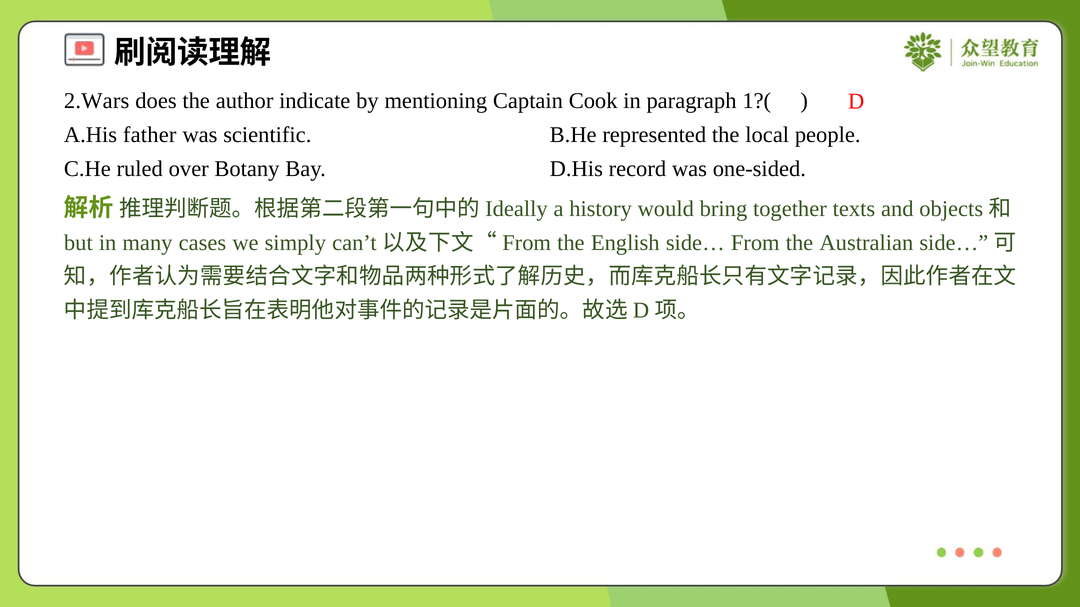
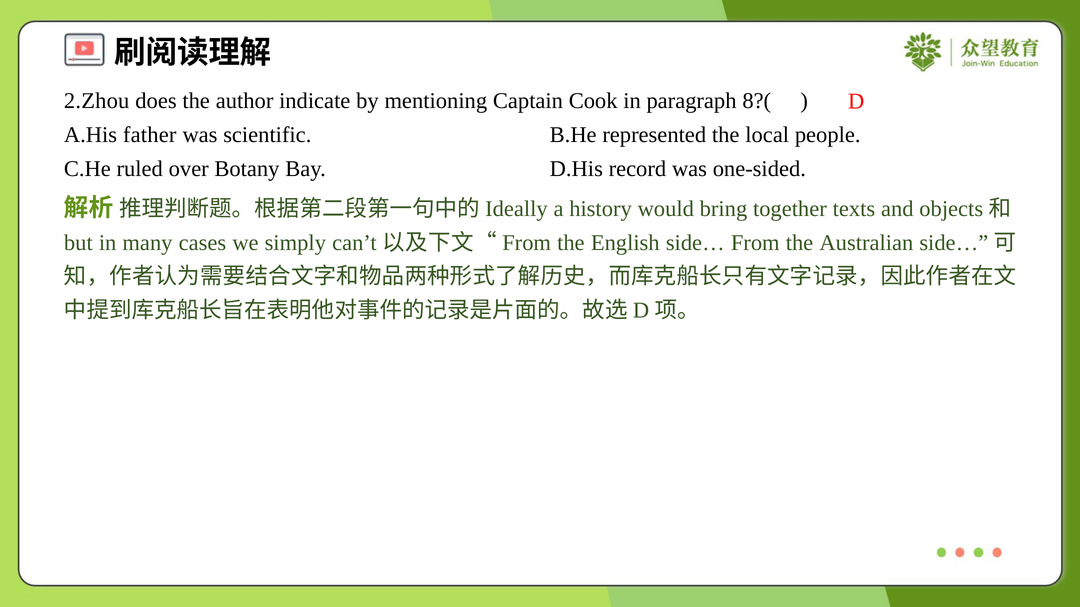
2.Wars: 2.Wars -> 2.Zhou
1?(: 1?( -> 8?(
